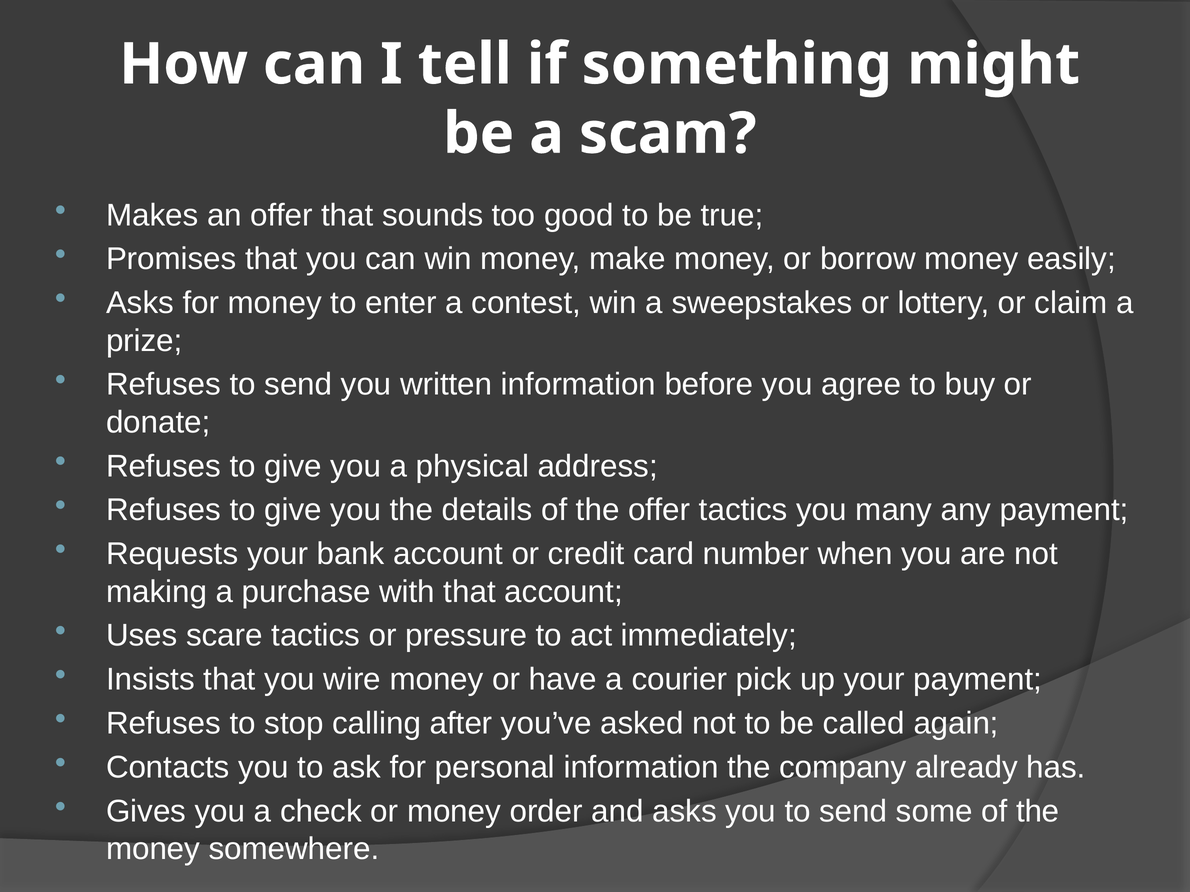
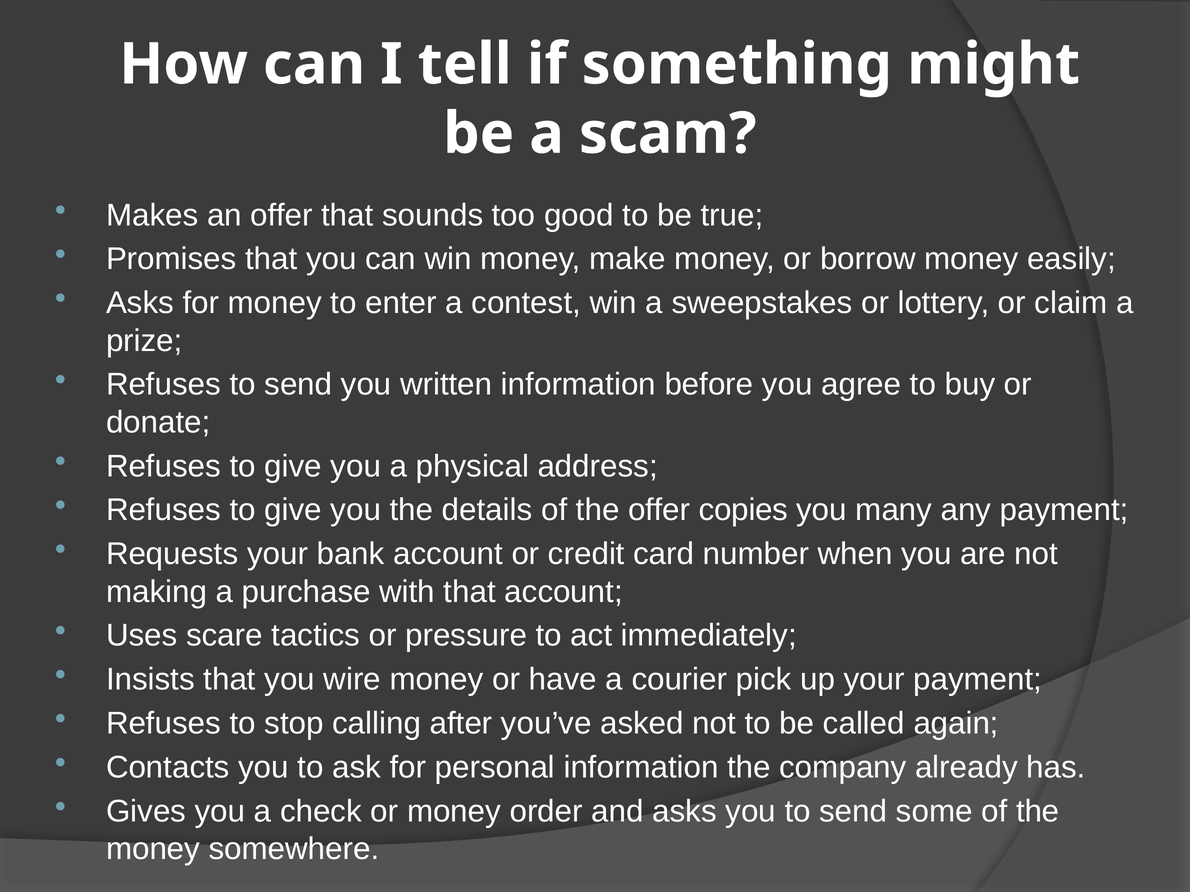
offer tactics: tactics -> copies
